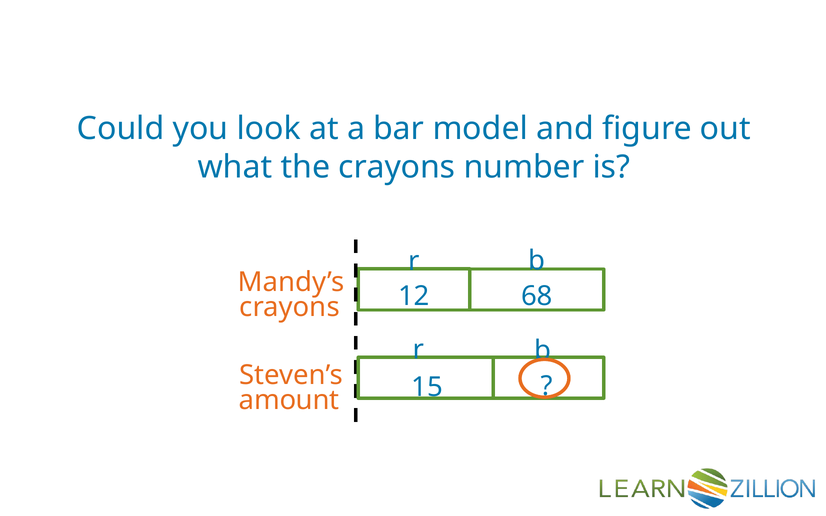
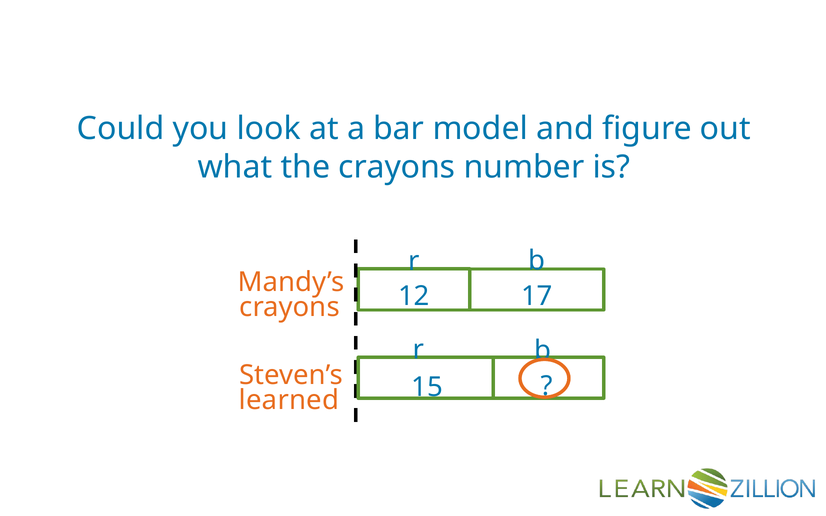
68: 68 -> 17
amount: amount -> learned
